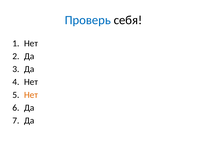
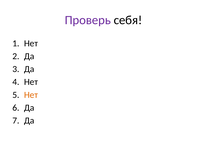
Проверь colour: blue -> purple
